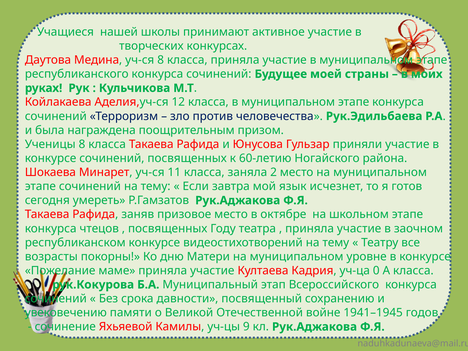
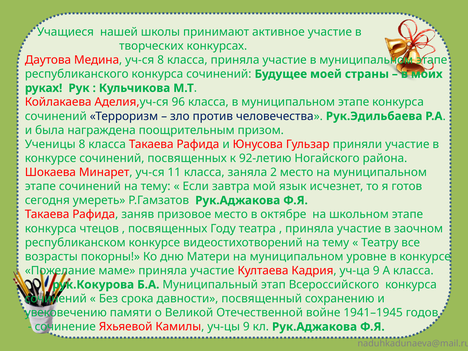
12: 12 -> 96
60-летию: 60-летию -> 92-летию
уч-ца 0: 0 -> 9
